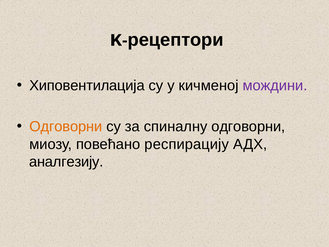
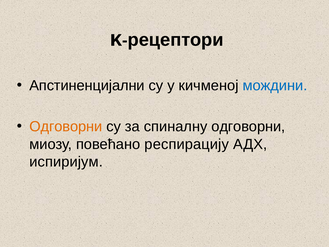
Хиповентилација: Хиповентилација -> Апстиненцијални
мождини colour: purple -> blue
аналгезију: аналгезију -> испиријум
